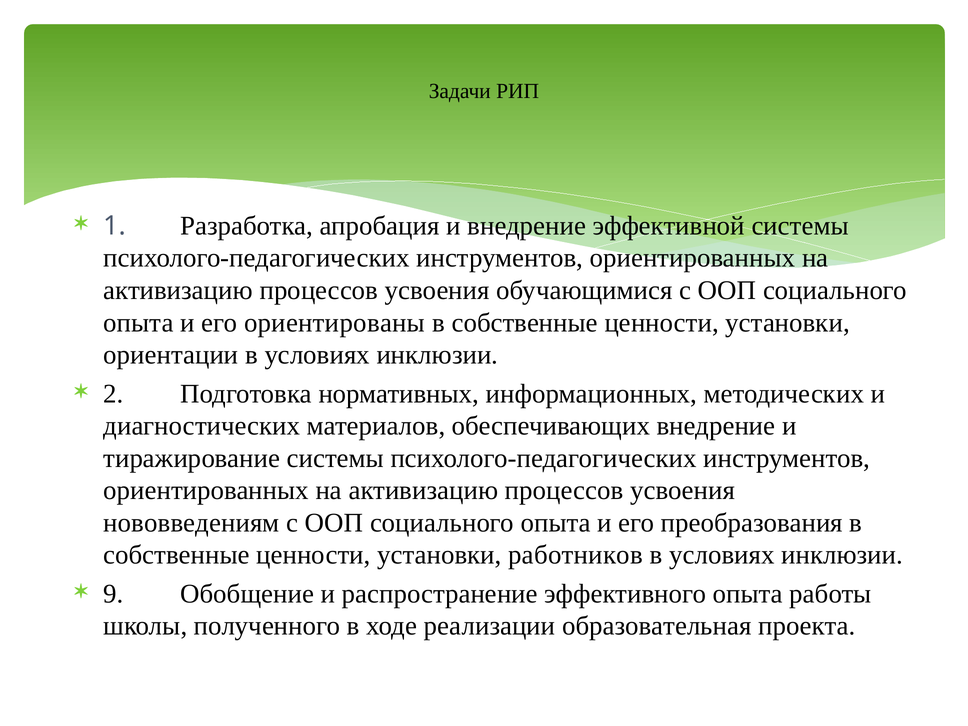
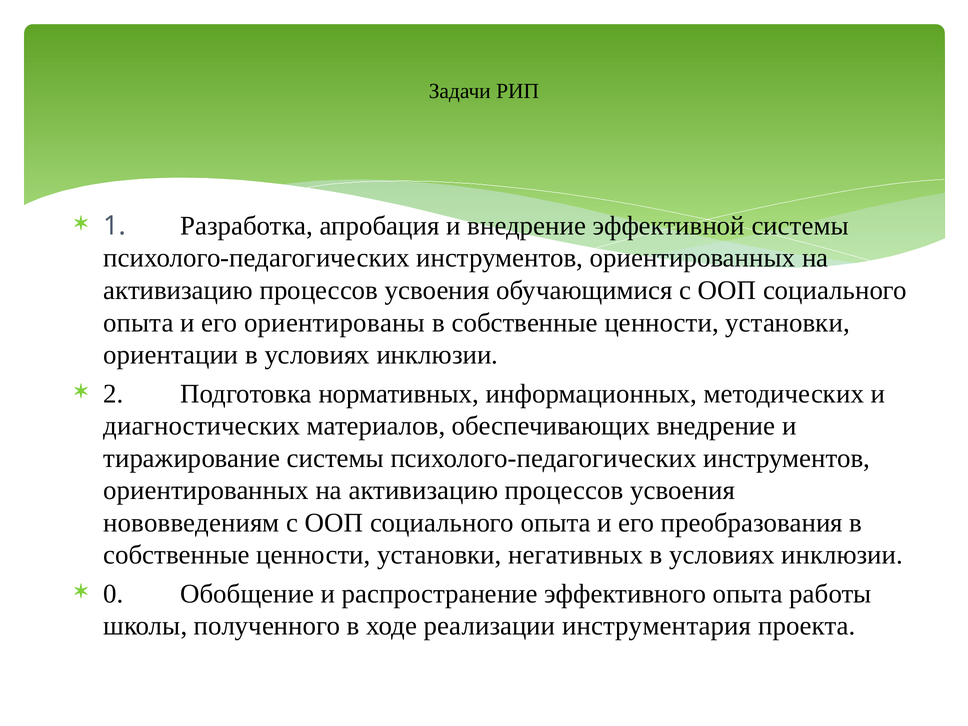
работников: работников -> негативных
9: 9 -> 0
образовательная: образовательная -> инструментария
